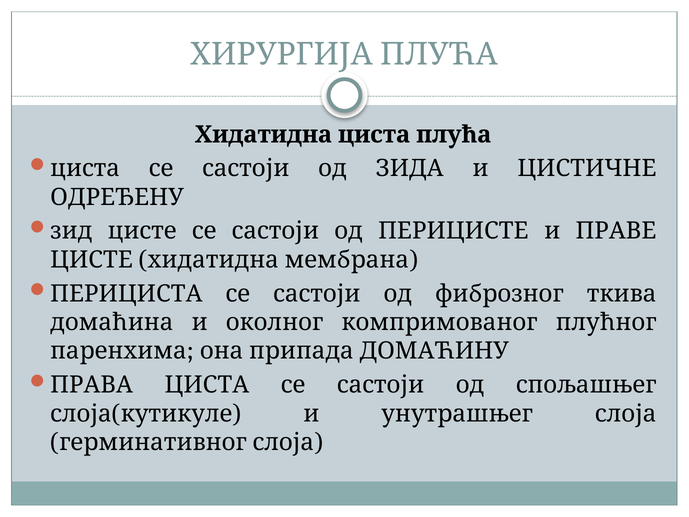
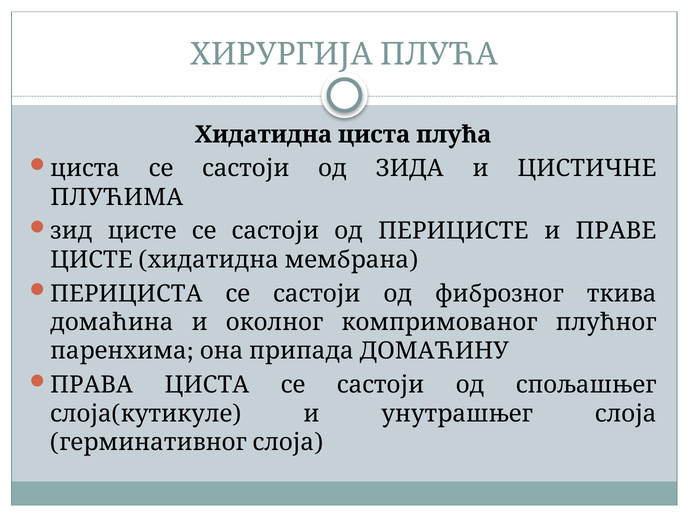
ОДРЕЂЕНУ: ОДРЕЂЕНУ -> ПЛУЋИМА
